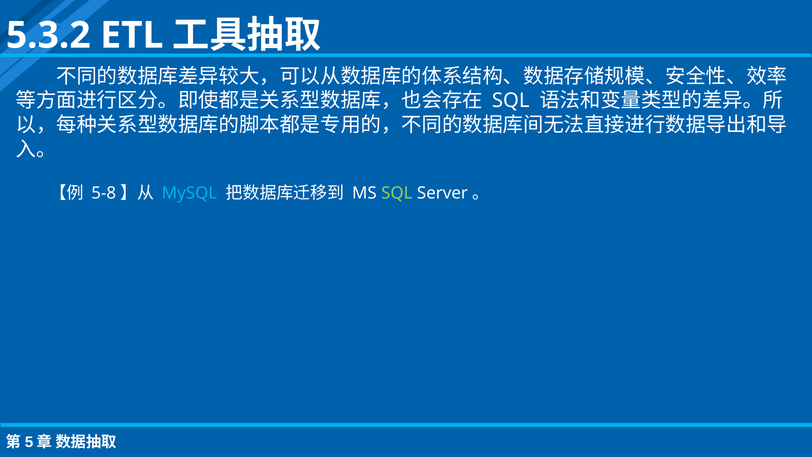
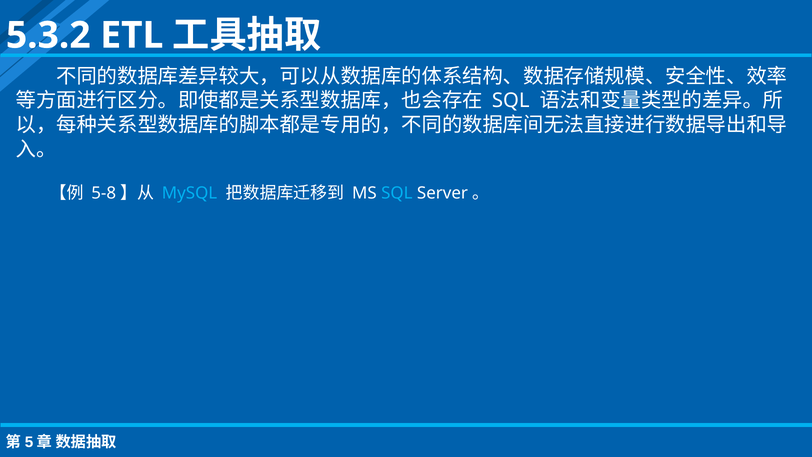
SQL at (397, 193) colour: light green -> light blue
